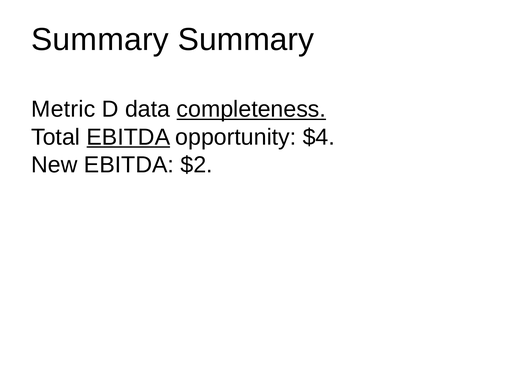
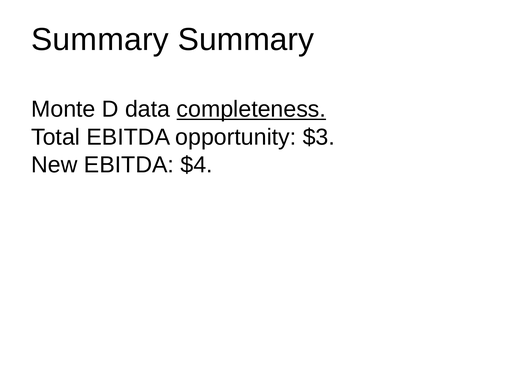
Metric: Metric -> Monte
EBITDA at (128, 137) underline: present -> none
$4: $4 -> $3
$2: $2 -> $4
